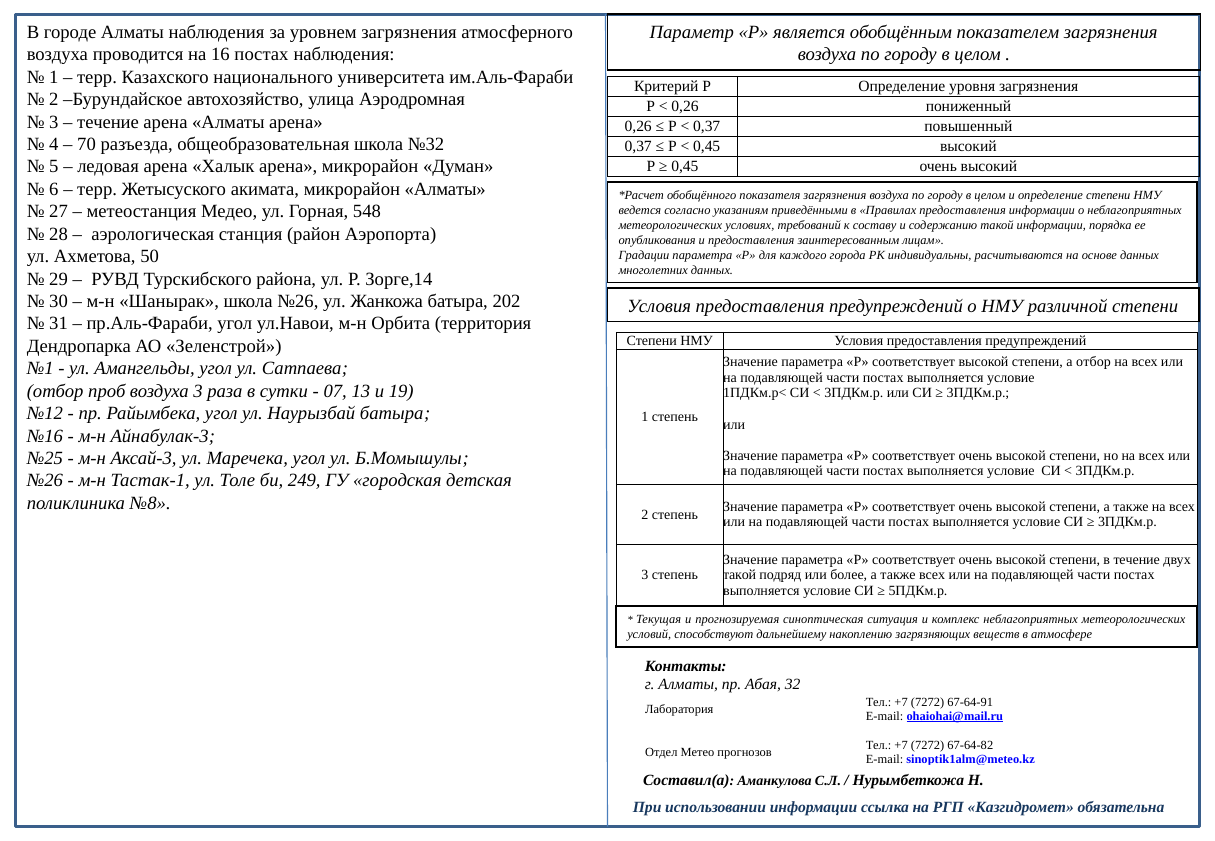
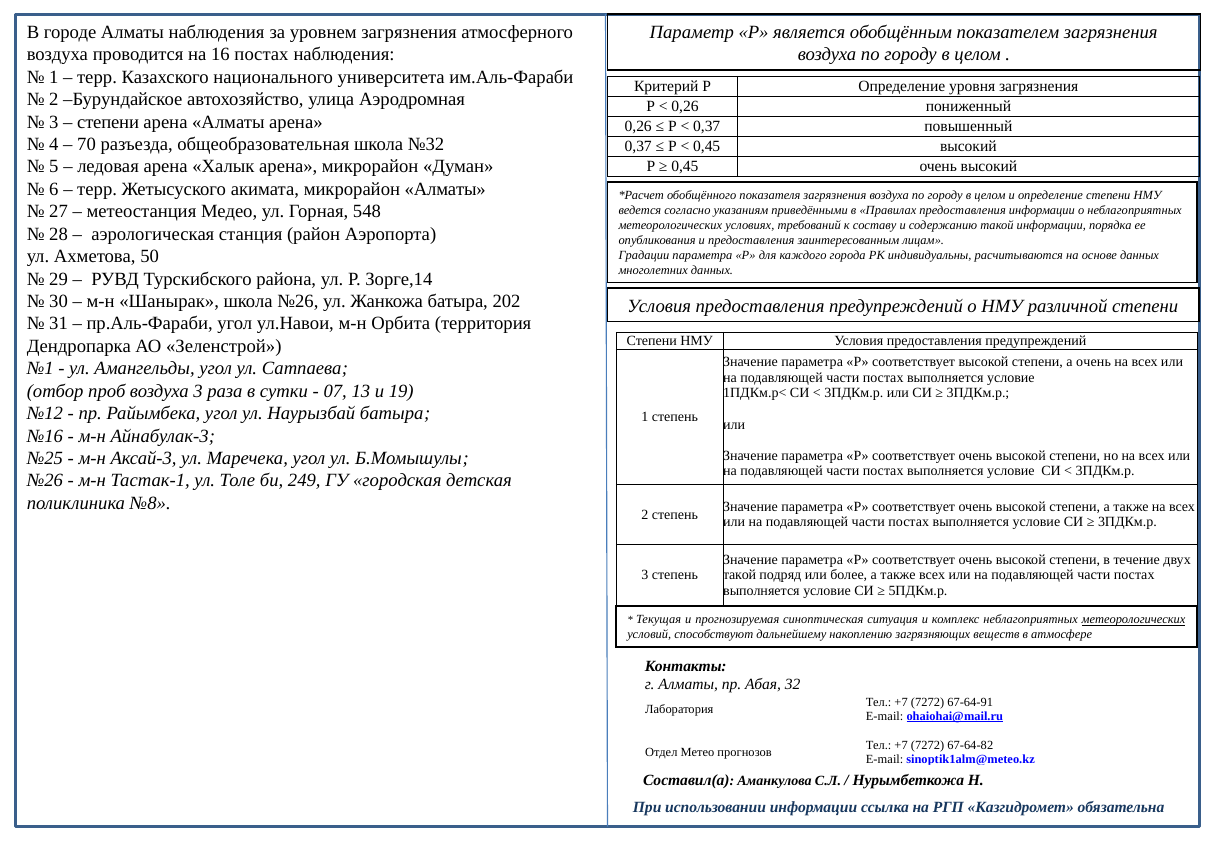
течение at (108, 122): течение -> степени
а отбор: отбор -> очень
метеорологических at (1134, 620) underline: none -> present
